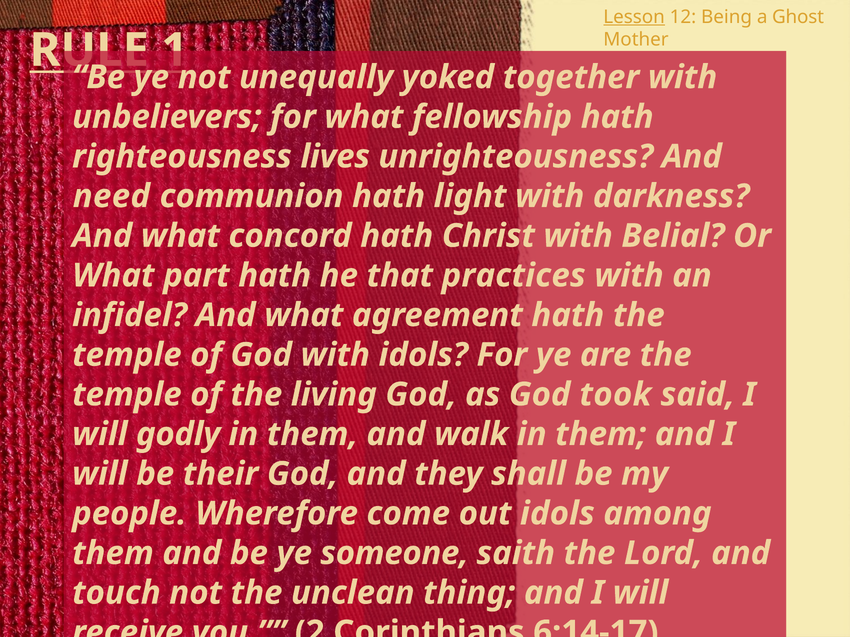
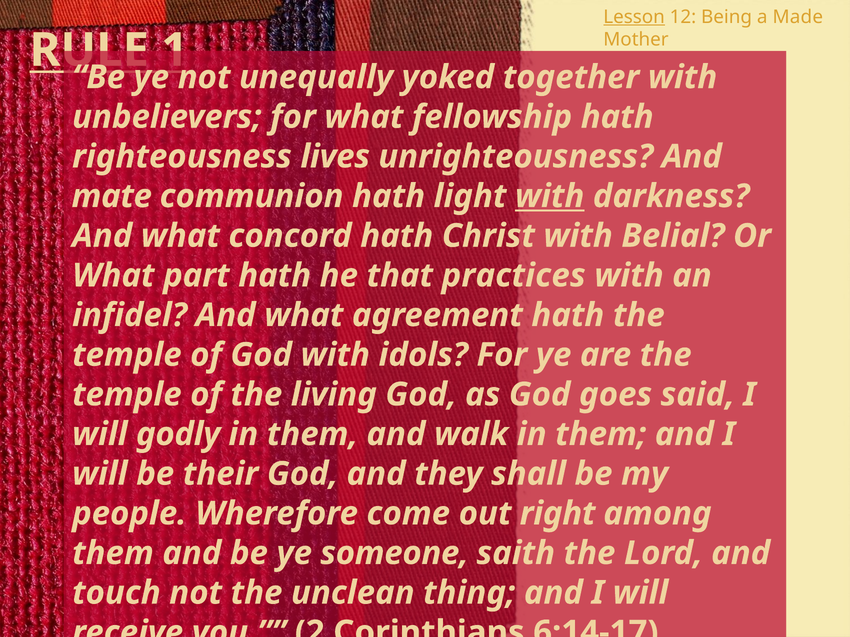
Ghost: Ghost -> Made
need: need -> mate
with at (550, 196) underline: none -> present
took: took -> goes
out idols: idols -> right
